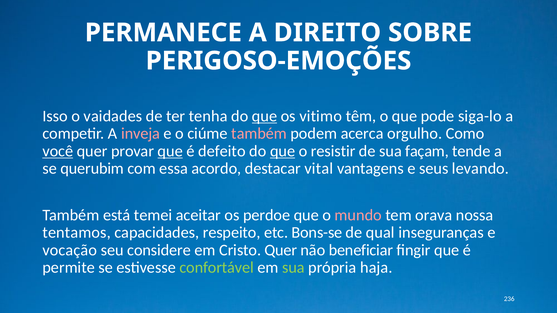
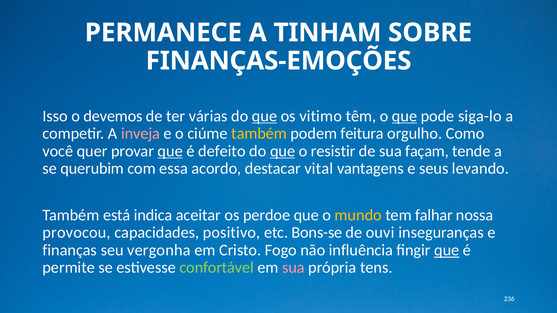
DIREITO: DIREITO -> TINHAM
PERIGOSO-EMOÇÕES: PERIGOSO-EMOÇÕES -> FINANÇAS-EMOÇÕES
vaidades: vaidades -> devemos
tenha: tenha -> várias
que at (405, 116) underline: none -> present
também at (259, 134) colour: pink -> yellow
acerca: acerca -> feitura
você underline: present -> none
temei: temei -> indica
mundo colour: pink -> yellow
orava: orava -> falhar
tentamos: tentamos -> provocou
respeito: respeito -> positivo
qual: qual -> ouvi
vocação: vocação -> finanças
considere: considere -> vergonha
Cristo Quer: Quer -> Fogo
beneficiar: beneficiar -> influência
que at (447, 250) underline: none -> present
sua at (293, 268) colour: light green -> pink
haja: haja -> tens
